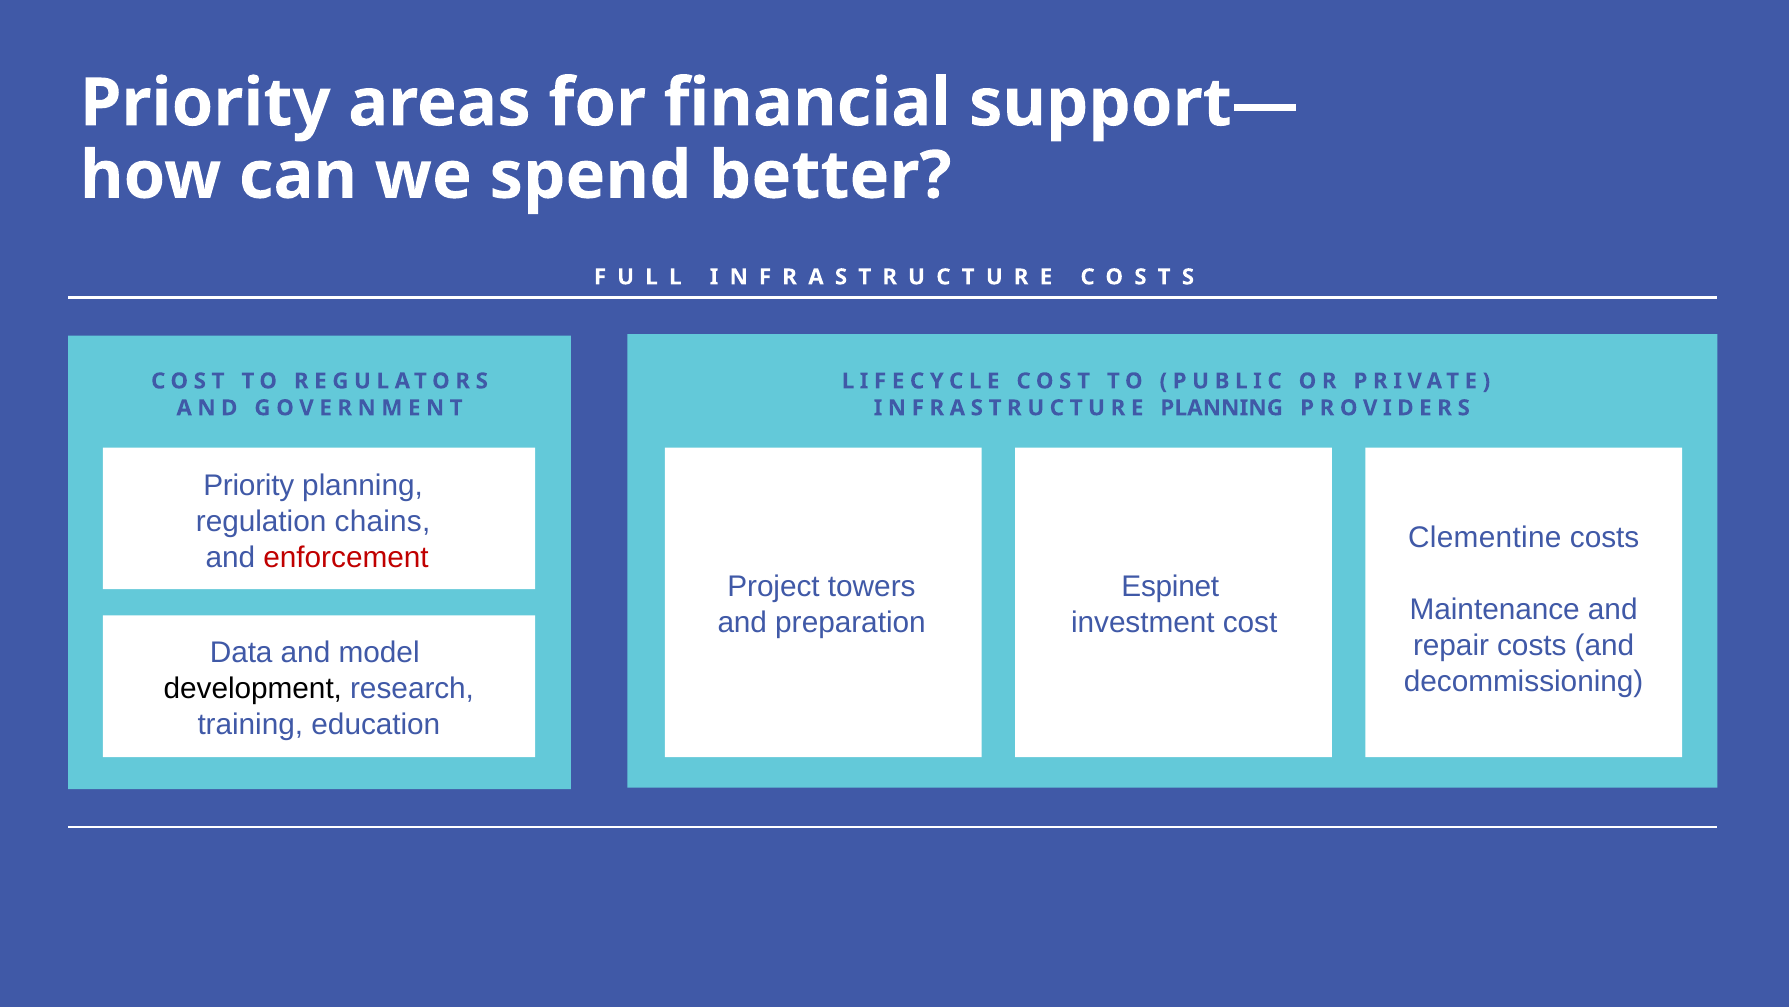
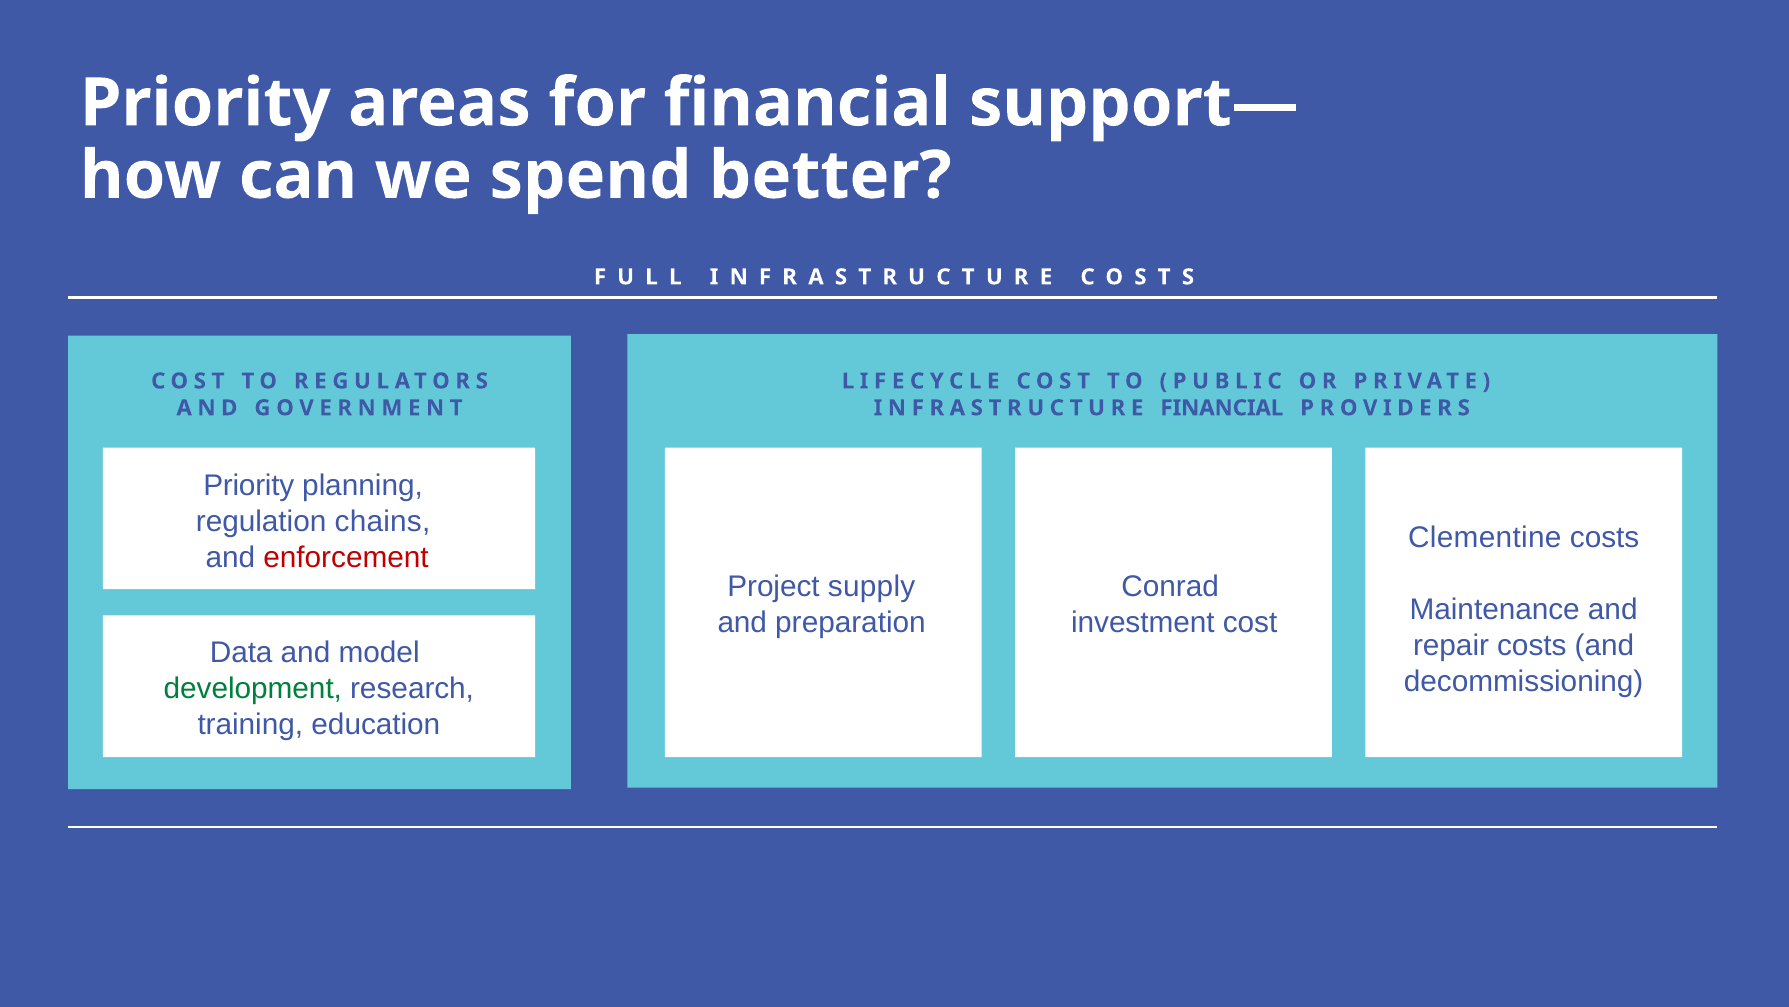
PLANNING at (1222, 408): PLANNING -> FINANCIAL
towers: towers -> supply
Espinet: Espinet -> Conrad
development colour: black -> green
